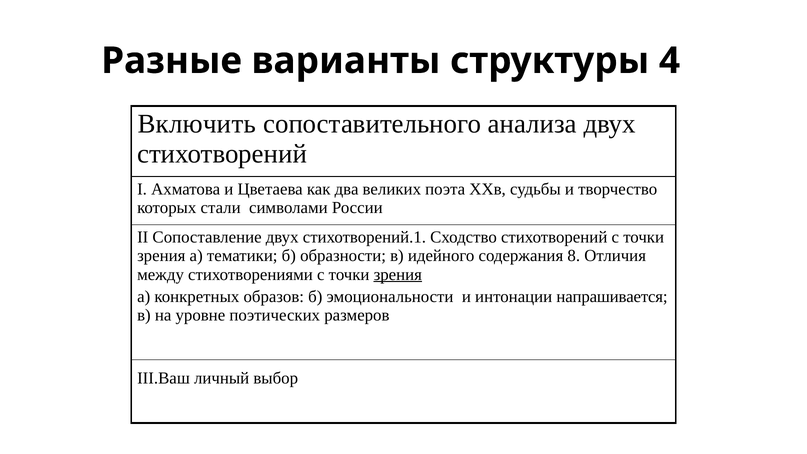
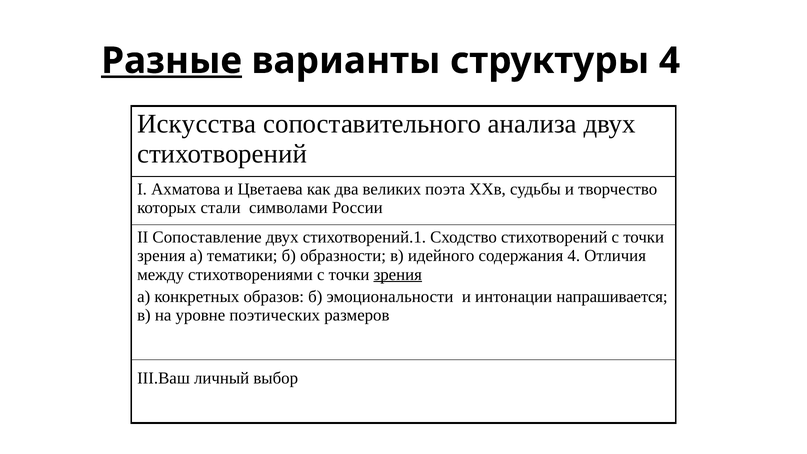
Разные underline: none -> present
Включить: Включить -> Искусства
содержания 8: 8 -> 4
